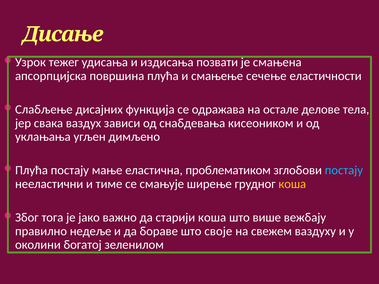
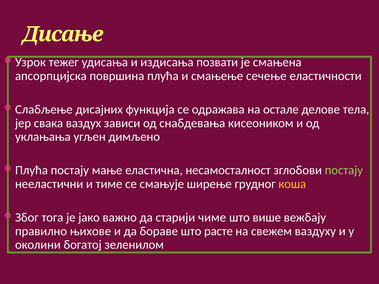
проблематиком: проблематиком -> несамосталност
постају at (344, 170) colour: light blue -> light green
старији коша: коша -> чиме
недеље: недеље -> њихове
своје: своје -> расте
